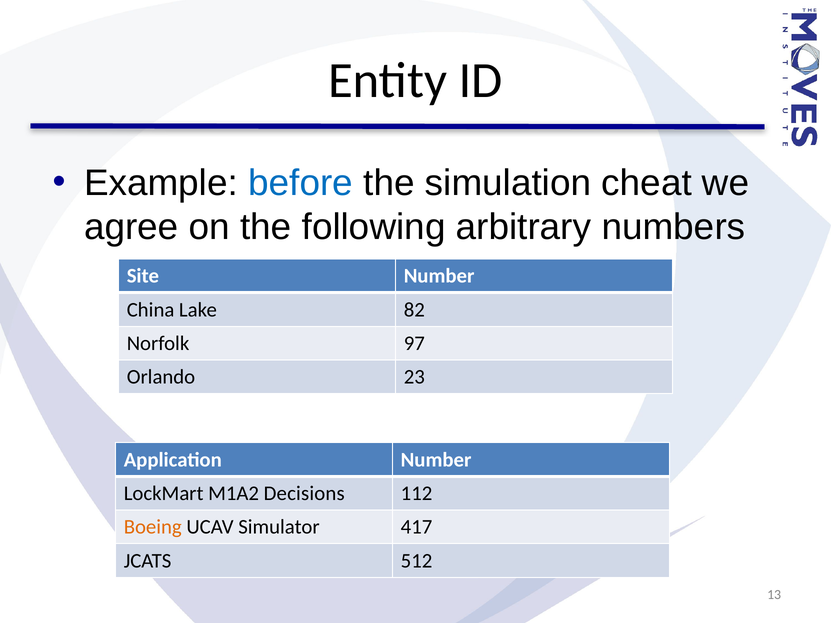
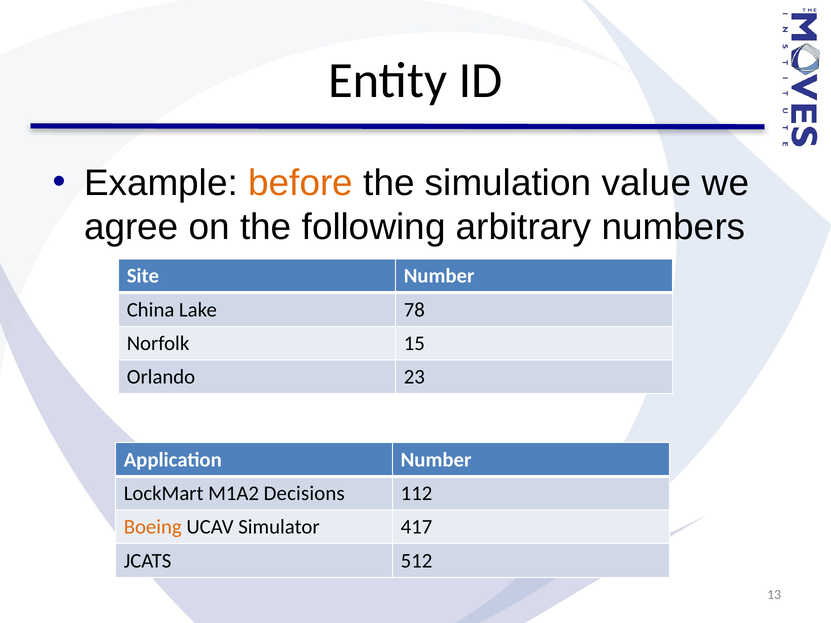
before colour: blue -> orange
cheat: cheat -> value
82: 82 -> 78
97: 97 -> 15
